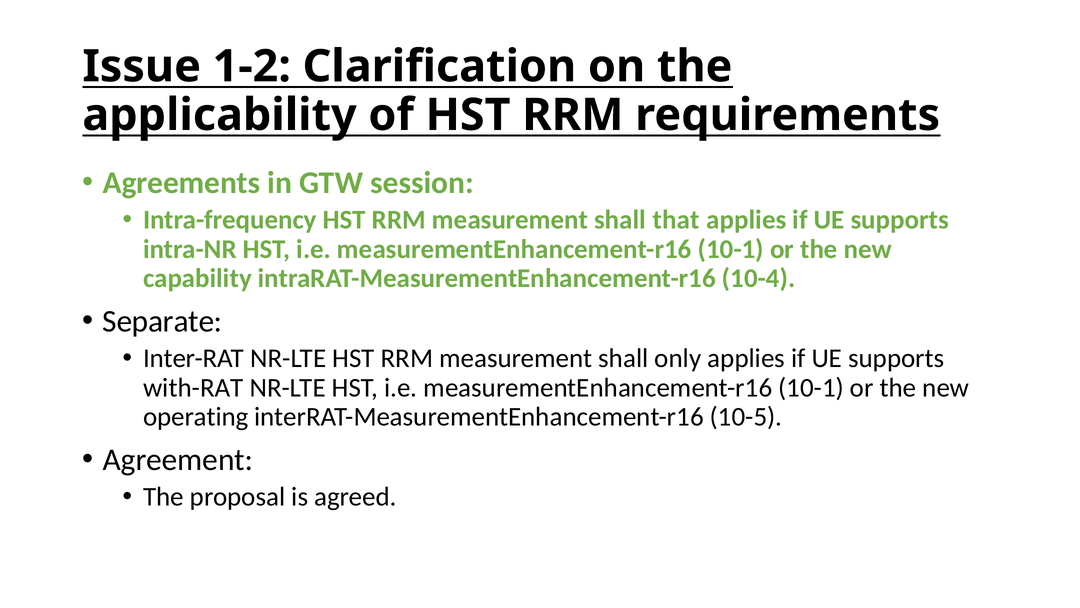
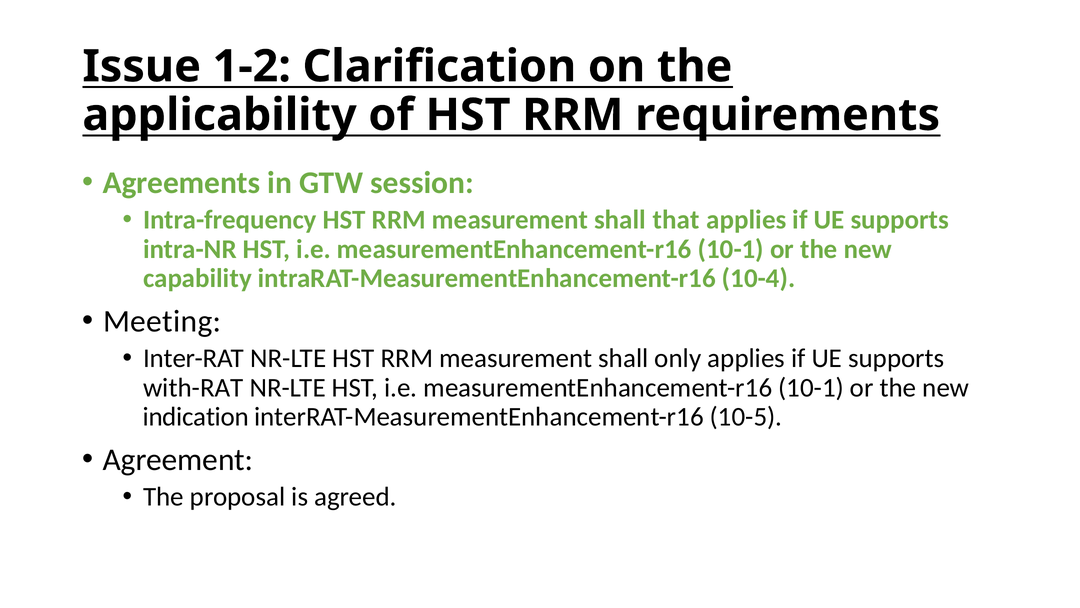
Separate: Separate -> Meeting
operating: operating -> indication
